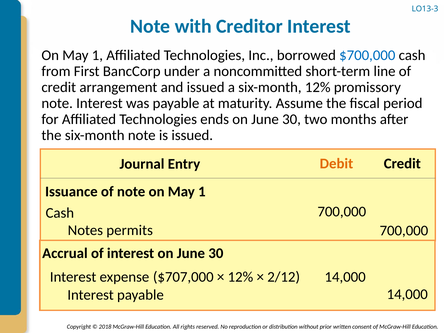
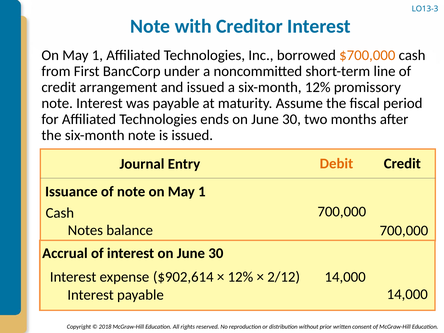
$700,000 colour: blue -> orange
permits: permits -> balance
$707,000: $707,000 -> $902,614
